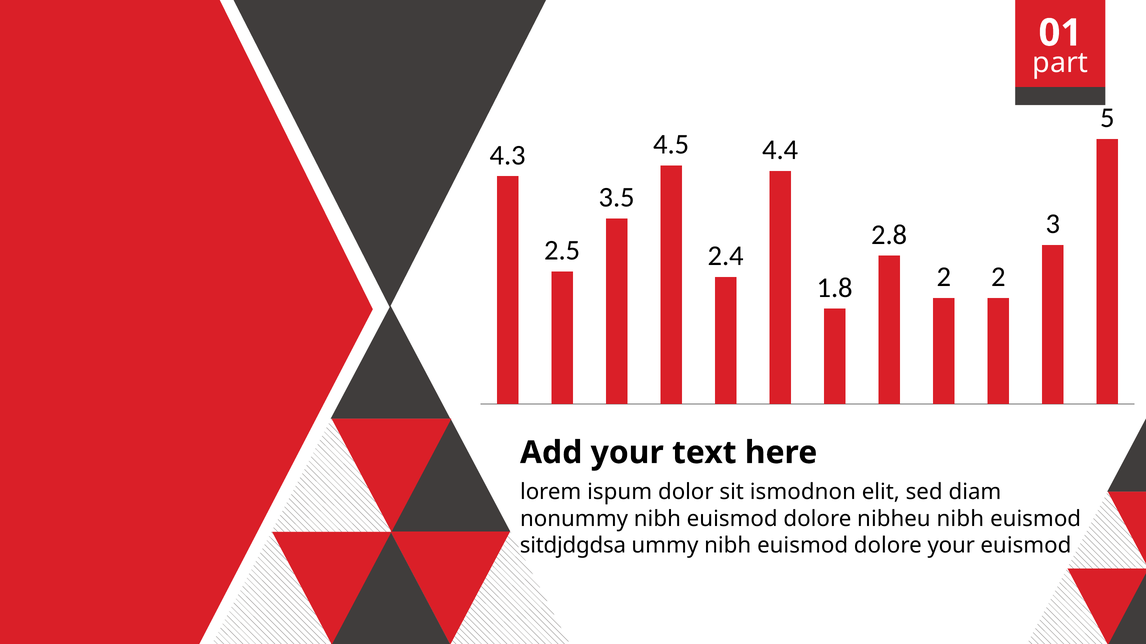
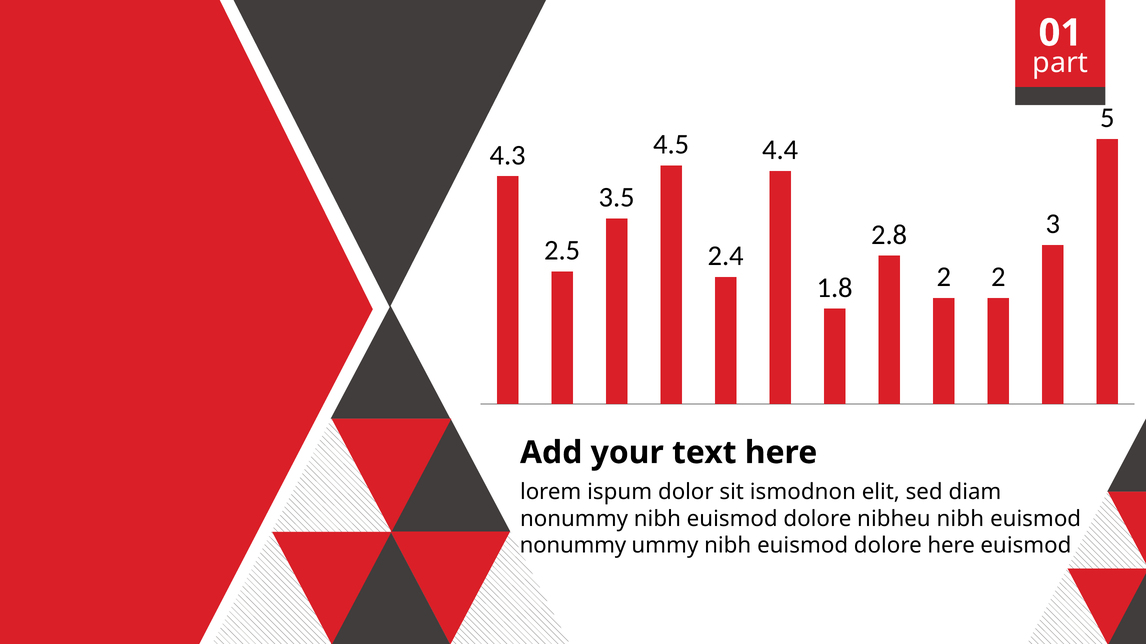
sitdjdgdsa at (573, 546): sitdjdgdsa -> nonummy
dolore your: your -> here
